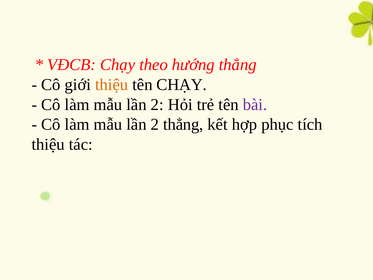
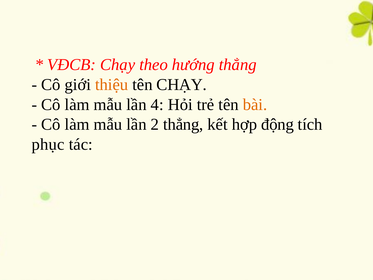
2 at (157, 104): 2 -> 4
bài colour: purple -> orange
phục: phục -> động
thiệu at (48, 144): thiệu -> phục
